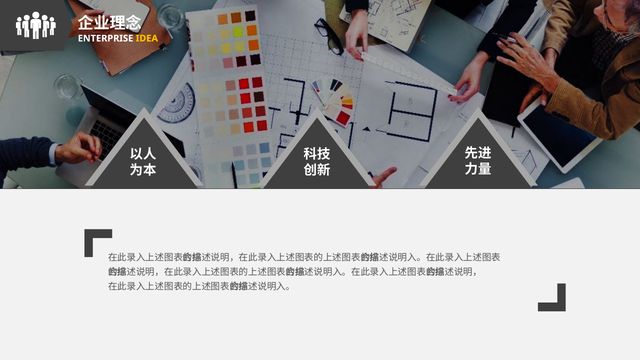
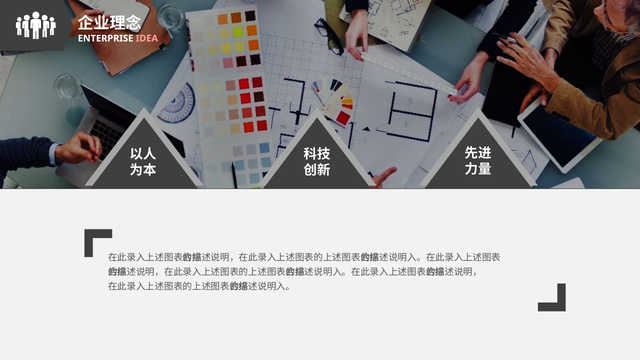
IDEA colour: yellow -> pink
